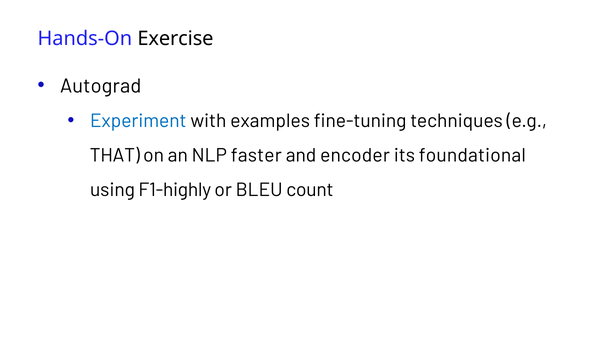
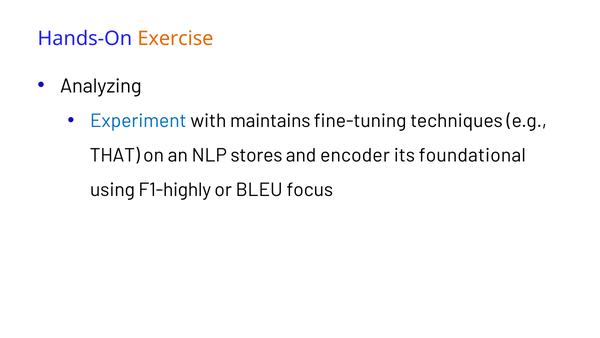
Exercise colour: black -> orange
Autograd: Autograd -> Analyzing
examples: examples -> maintains
faster: faster -> stores
count: count -> focus
